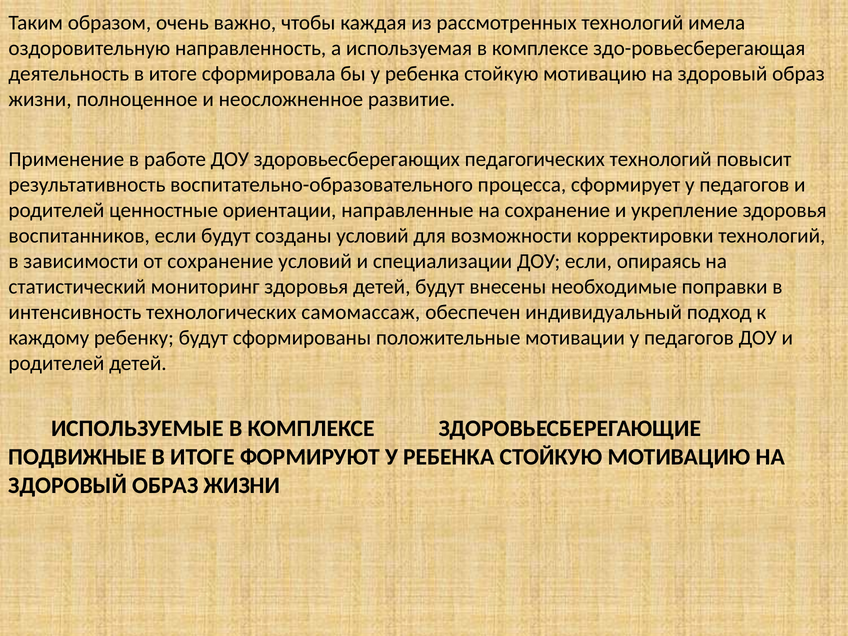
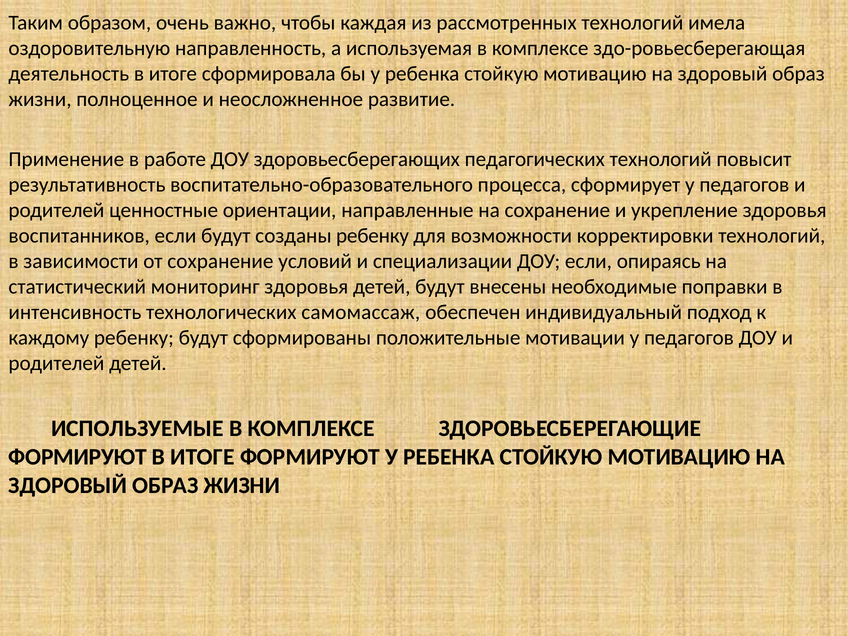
созданы условий: условий -> ребенку
ПОДВИЖНЫЕ at (78, 457): ПОДВИЖНЫЕ -> ФОРМИРУЮТ
